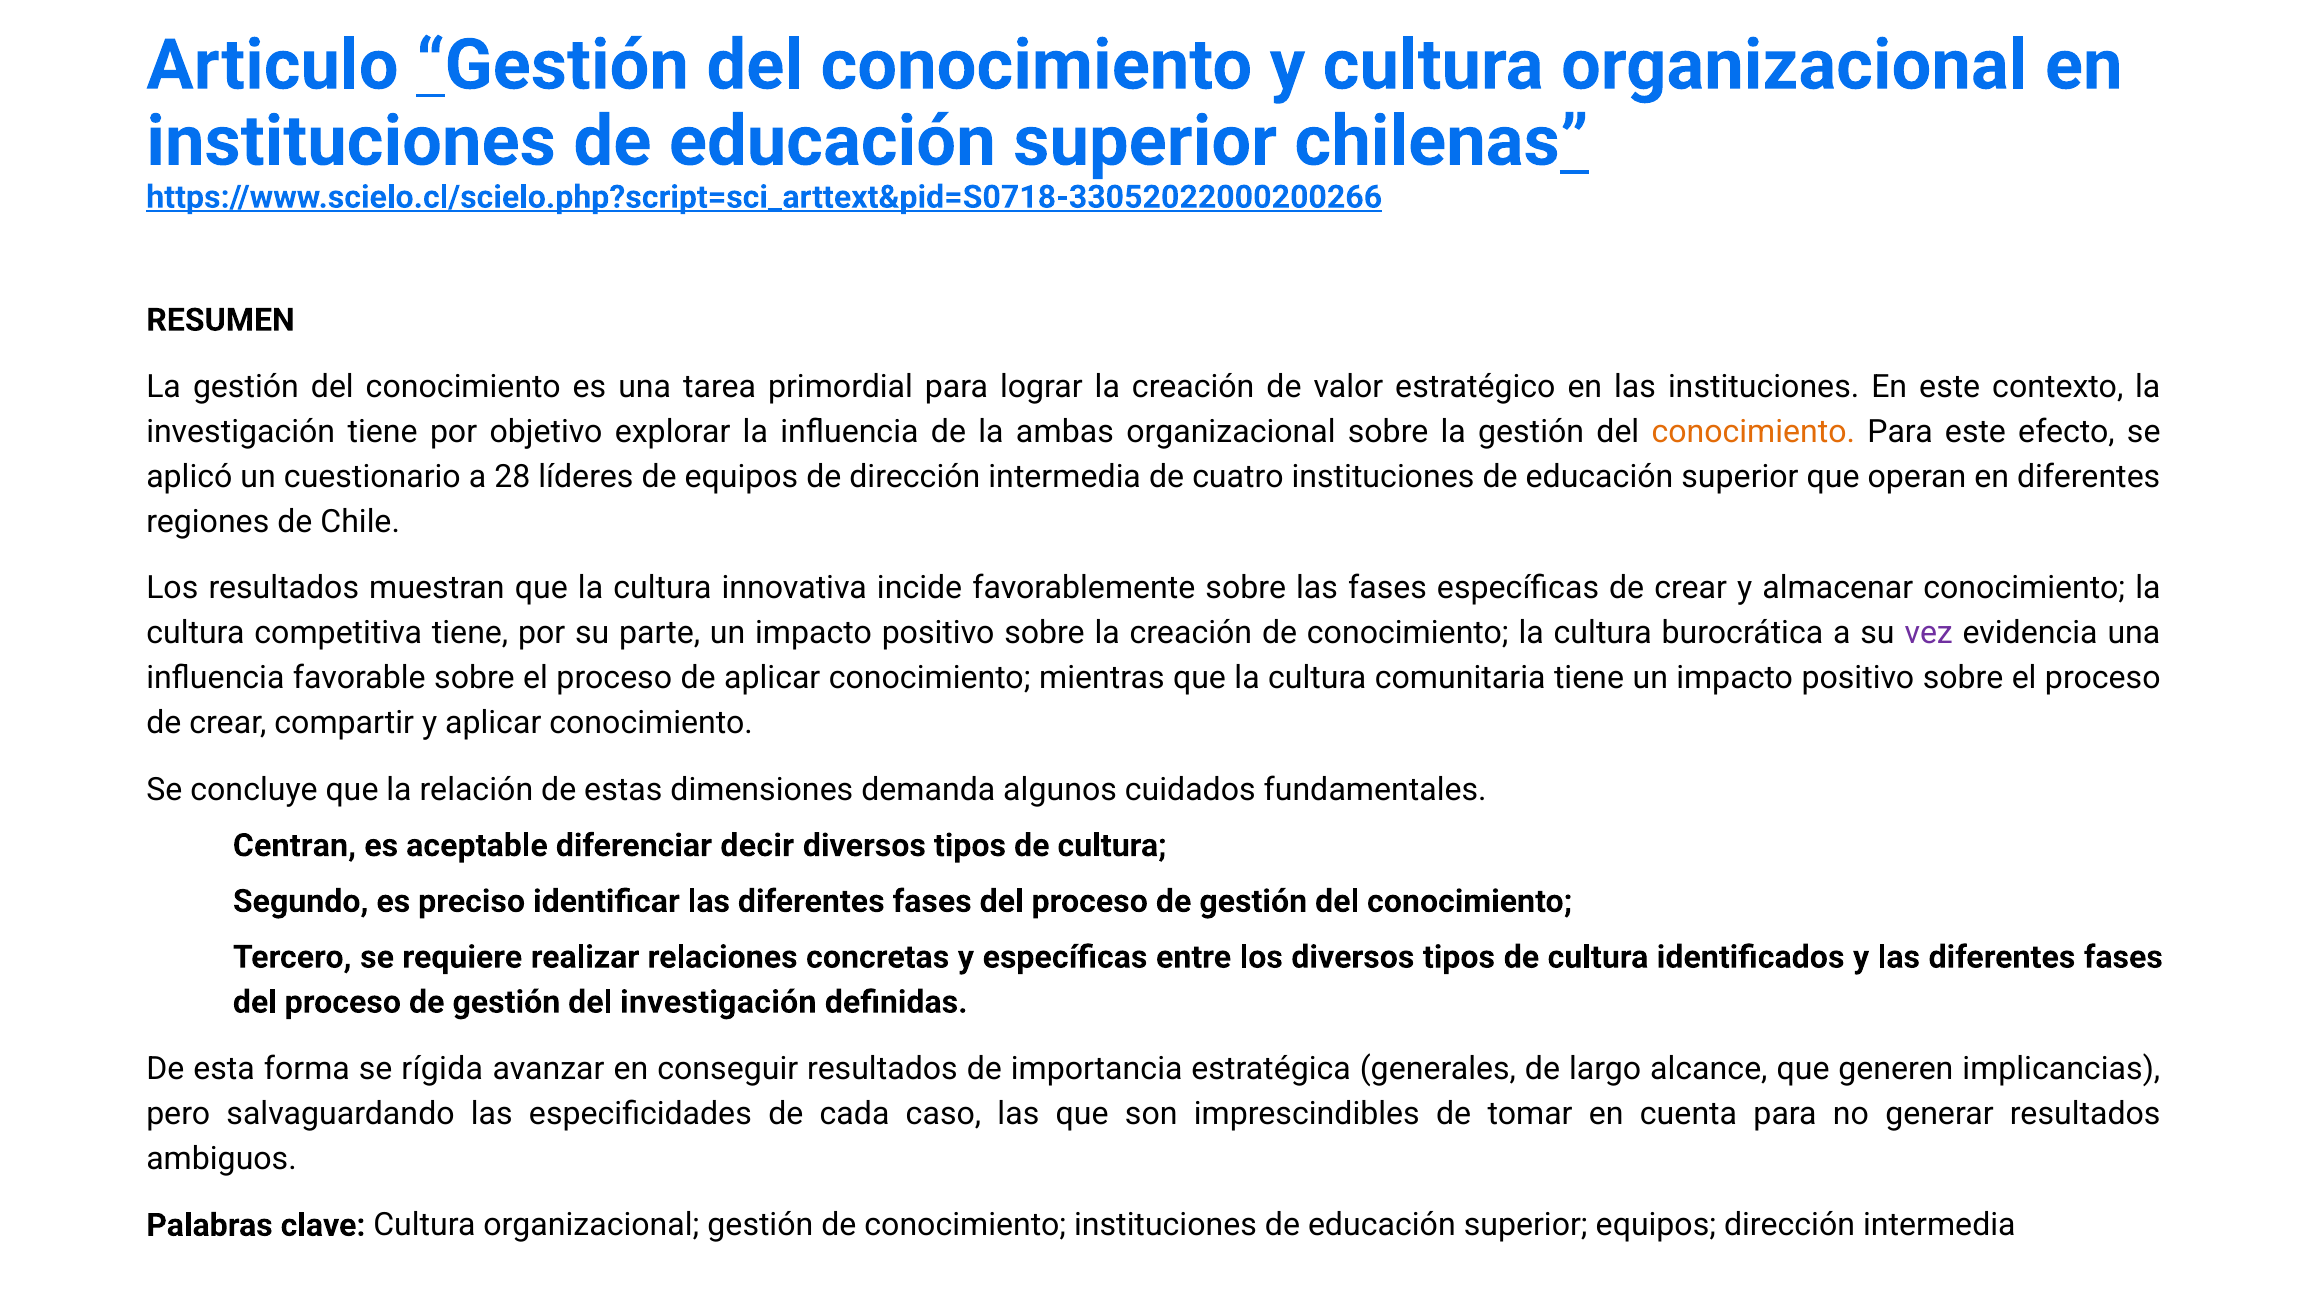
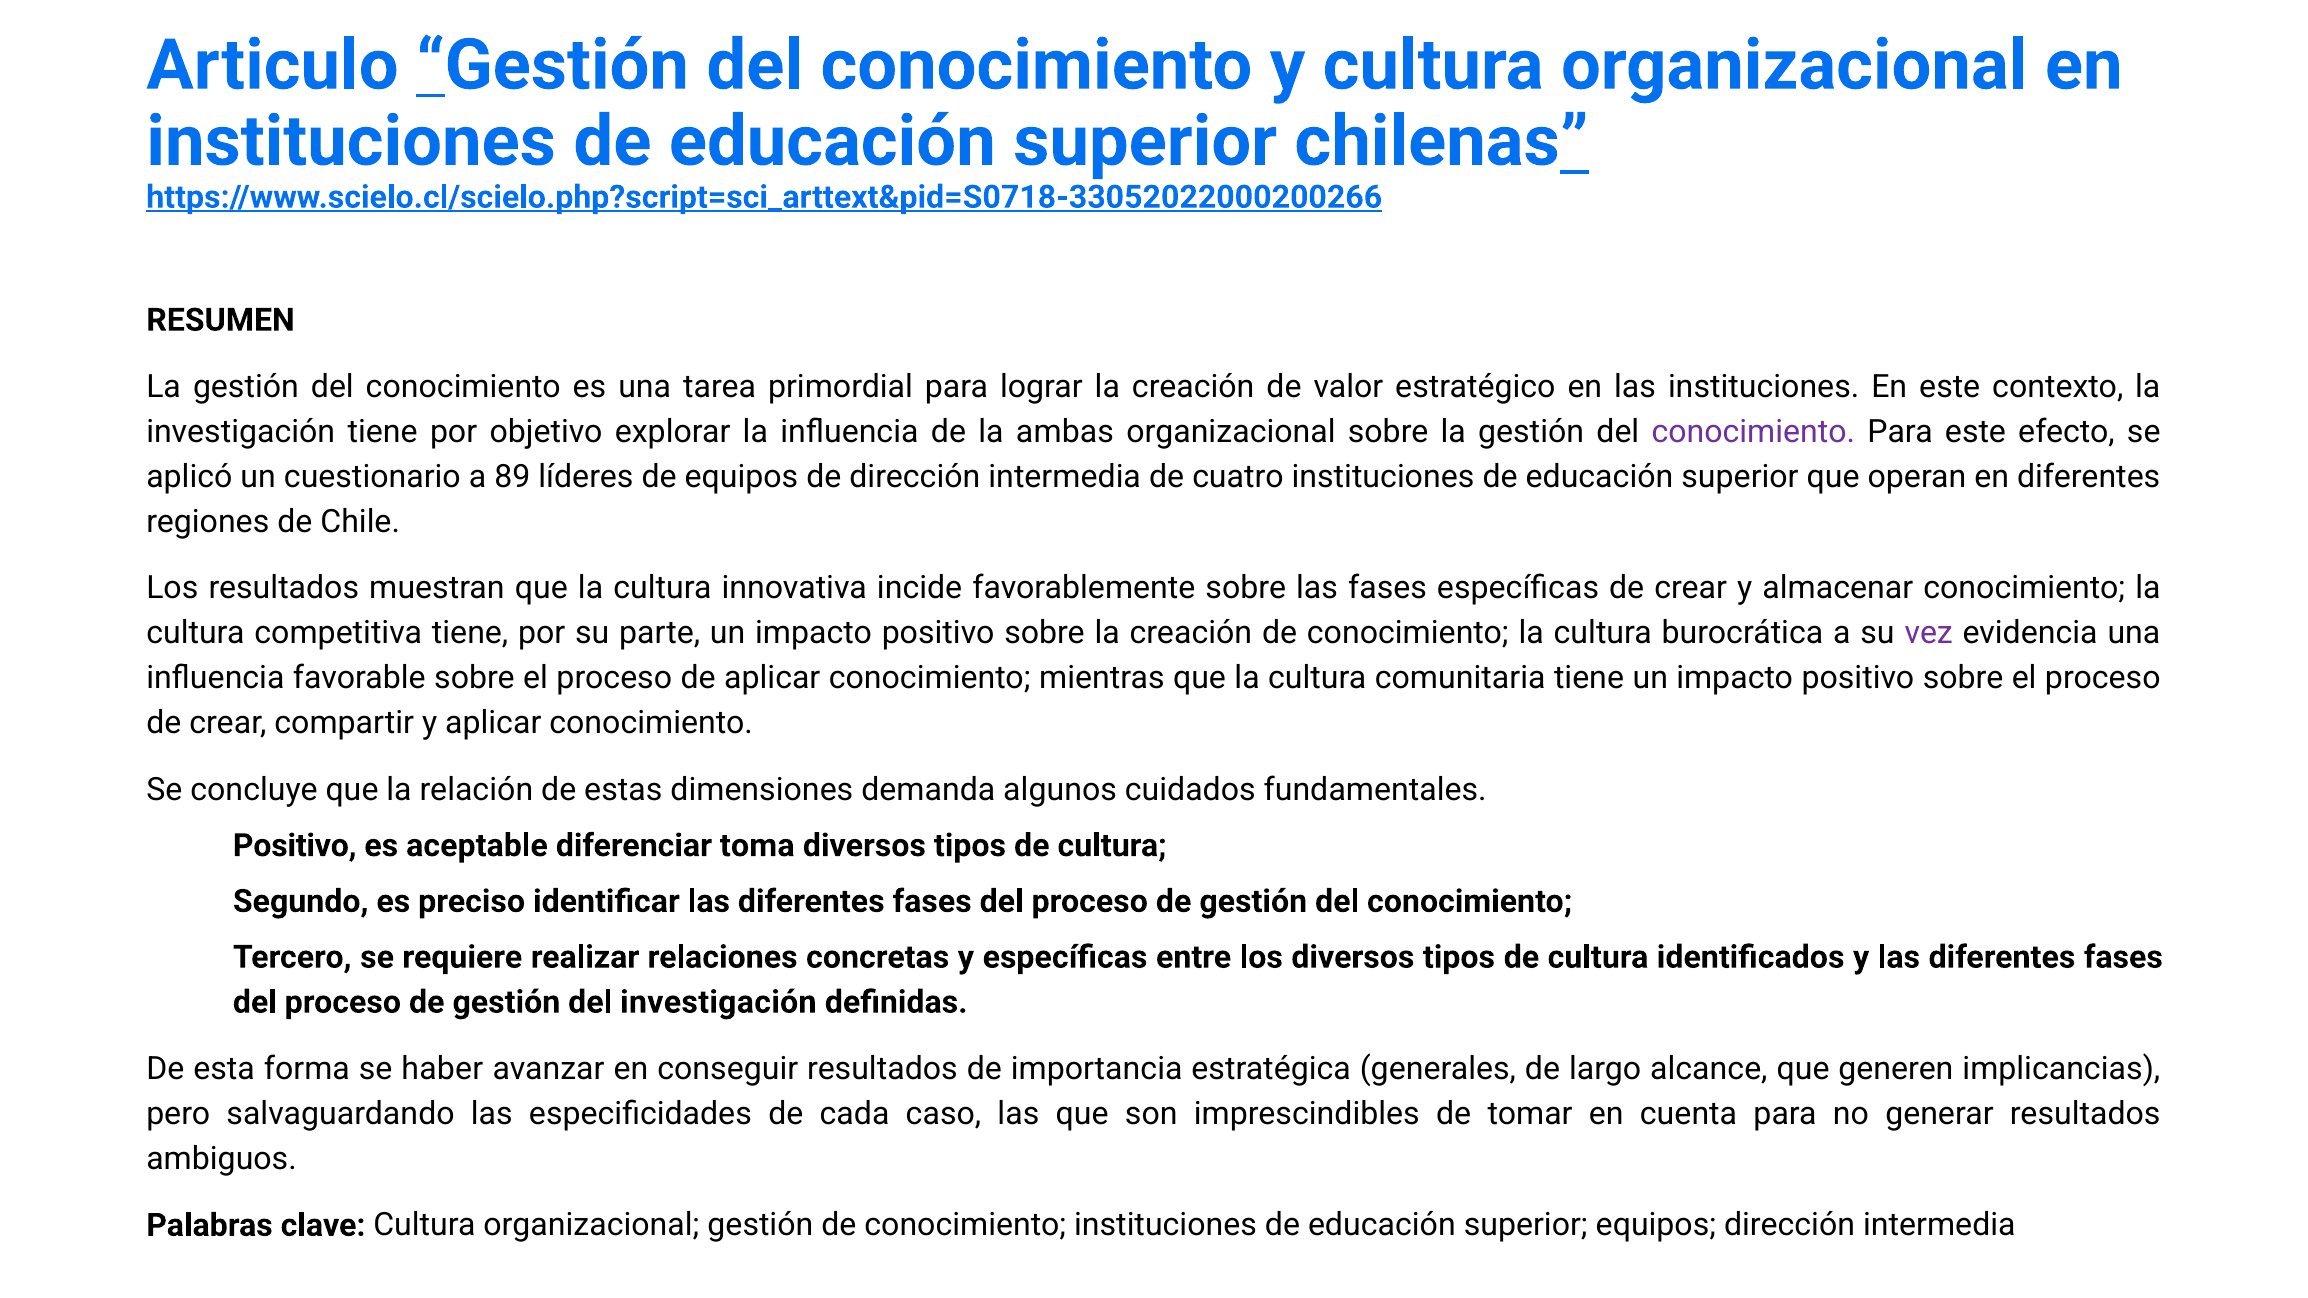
conocimiento at (1753, 432) colour: orange -> purple
28: 28 -> 89
Centran at (295, 846): Centran -> Positivo
decir: decir -> toma
rígida: rígida -> haber
